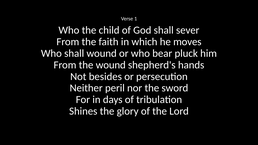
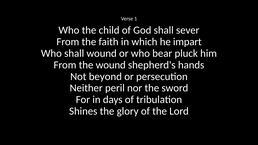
moves: moves -> impart
besides: besides -> beyond
